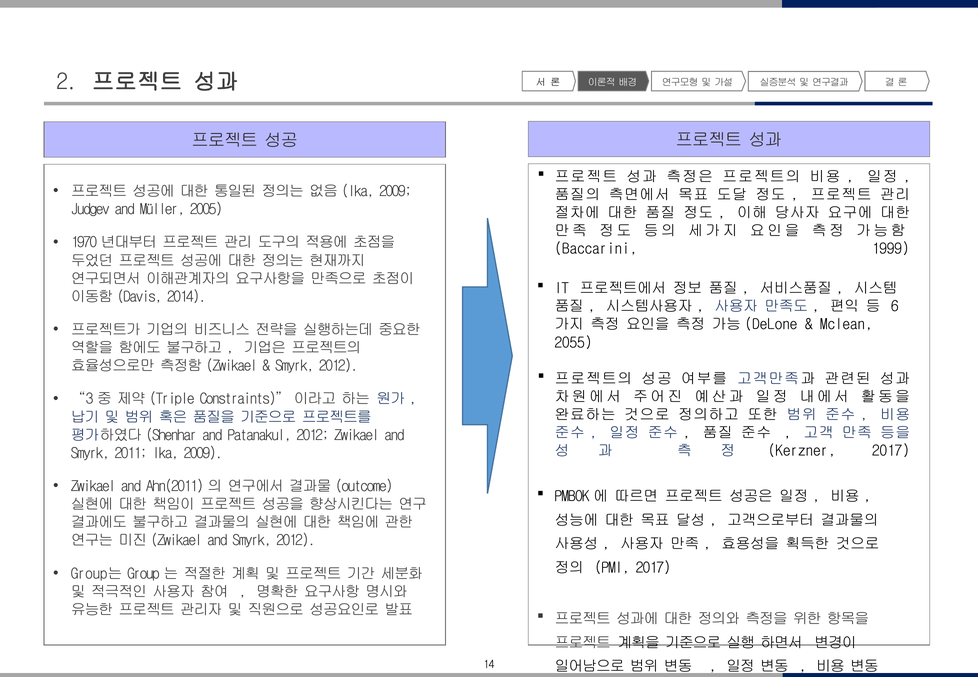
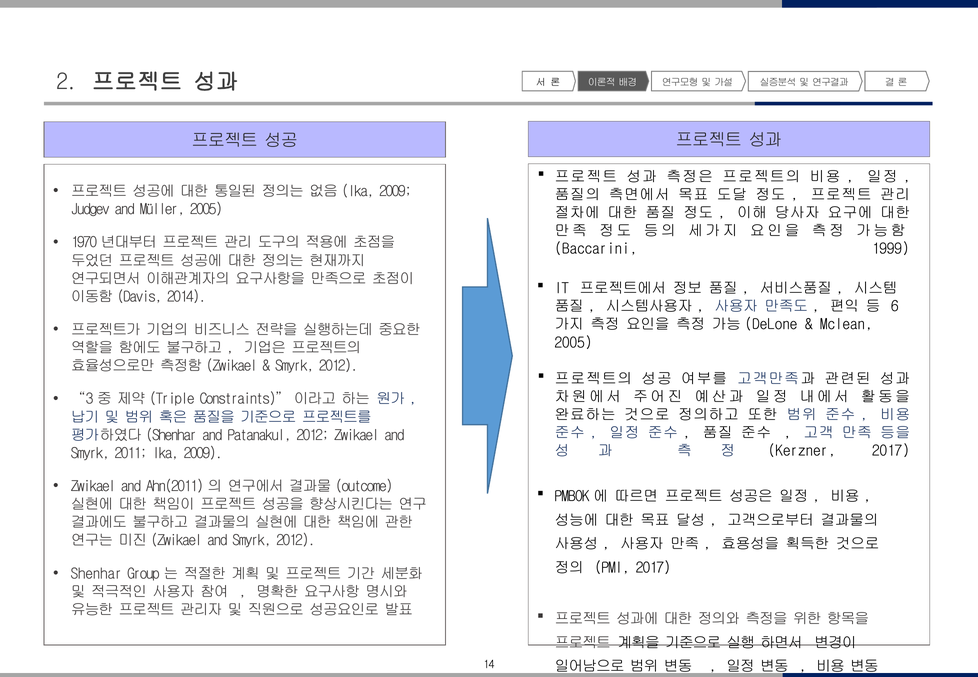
2055 at (573, 343): 2055 -> 2005
Group는 at (97, 574): Group는 -> Shenhar
